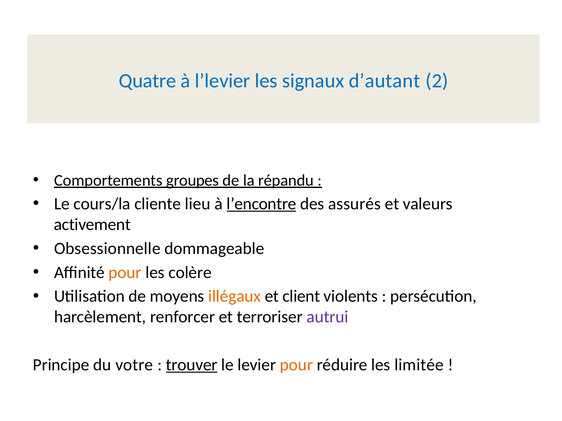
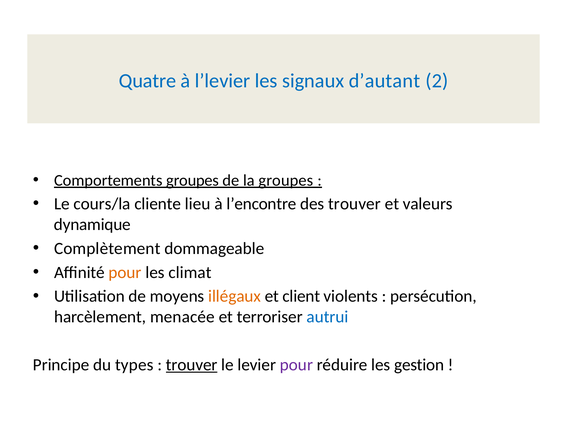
la répandu: répandu -> groupes
l’encontre underline: present -> none
des assurés: assurés -> trouver
activement: activement -> dynamique
Obsessionnelle: Obsessionnelle -> Complètement
colère: colère -> climat
renforcer: renforcer -> menacée
autrui colour: purple -> blue
votre: votre -> types
pour at (296, 365) colour: orange -> purple
limitée: limitée -> gestion
